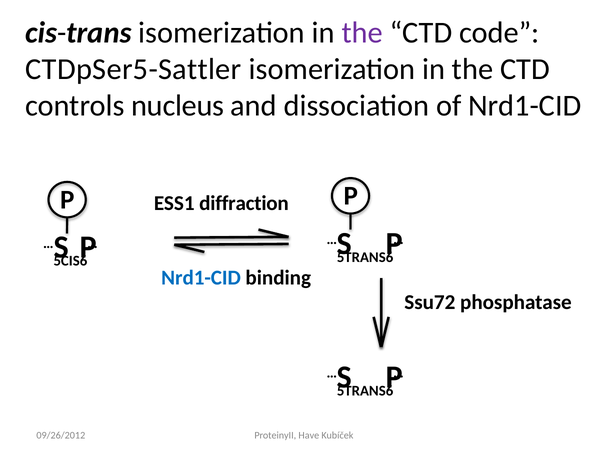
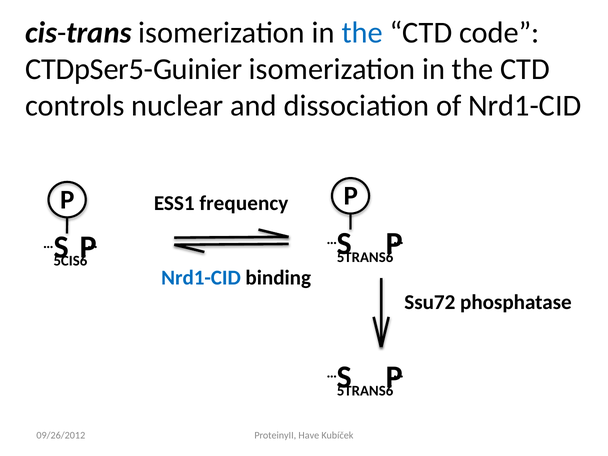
the at (362, 33) colour: purple -> blue
CTDpSer5-Sattler: CTDpSer5-Sattler -> CTDpSer5-Guinier
nucleus: nucleus -> nuclear
diffraction: diffraction -> frequency
